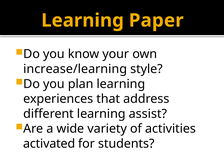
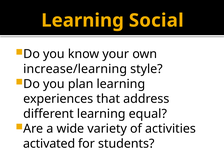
Paper: Paper -> Social
assist: assist -> equal
